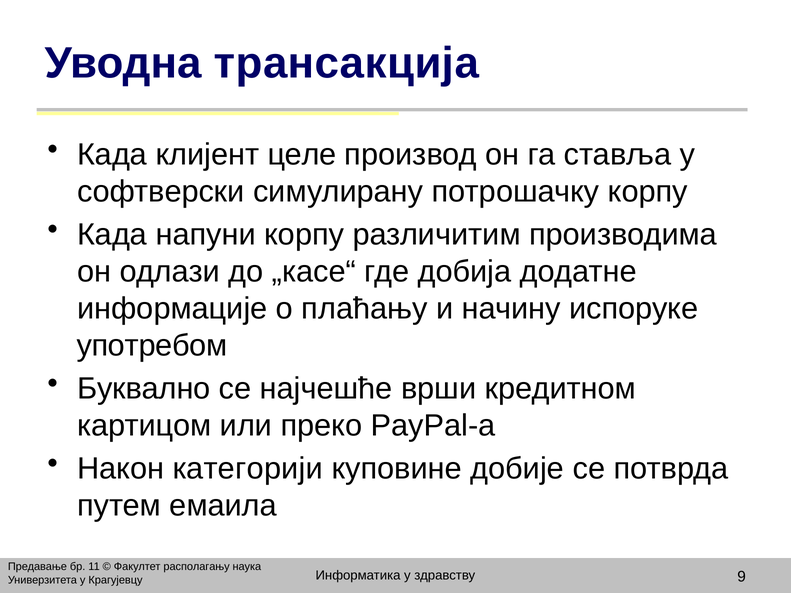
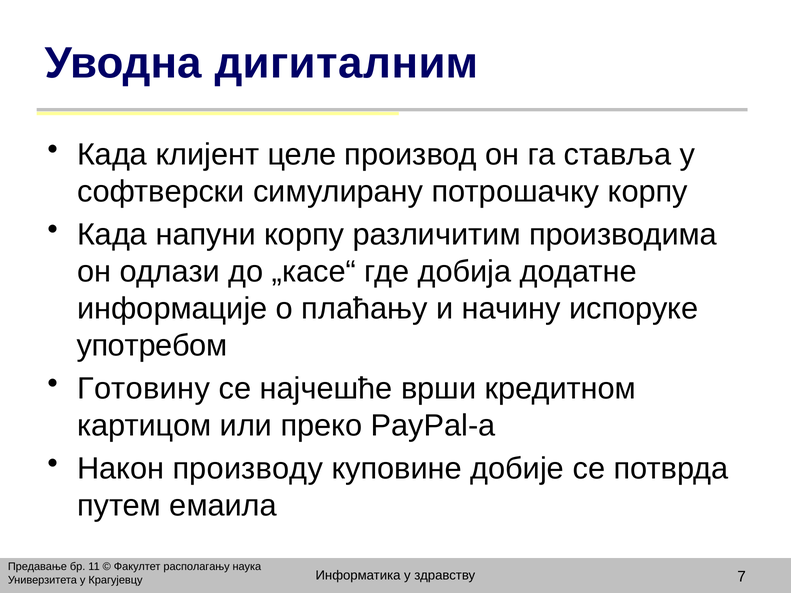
трансакција: трансакција -> дигиталним
Буквално: Буквално -> Готовину
категорији: категорији -> производу
9: 9 -> 7
